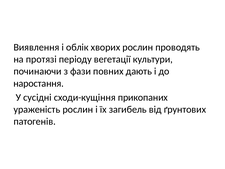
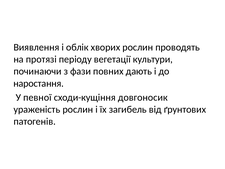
сусідні: сусідні -> певної
прикопаних: прикопаних -> довгоносик
